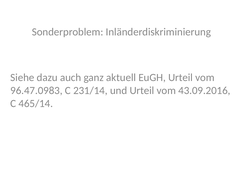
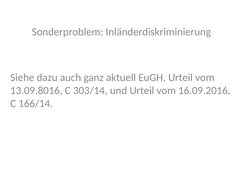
96.47.0983: 96.47.0983 -> 13.09.8016
231/14: 231/14 -> 303/14
43.09.2016: 43.09.2016 -> 16.09.2016
465/14: 465/14 -> 166/14
